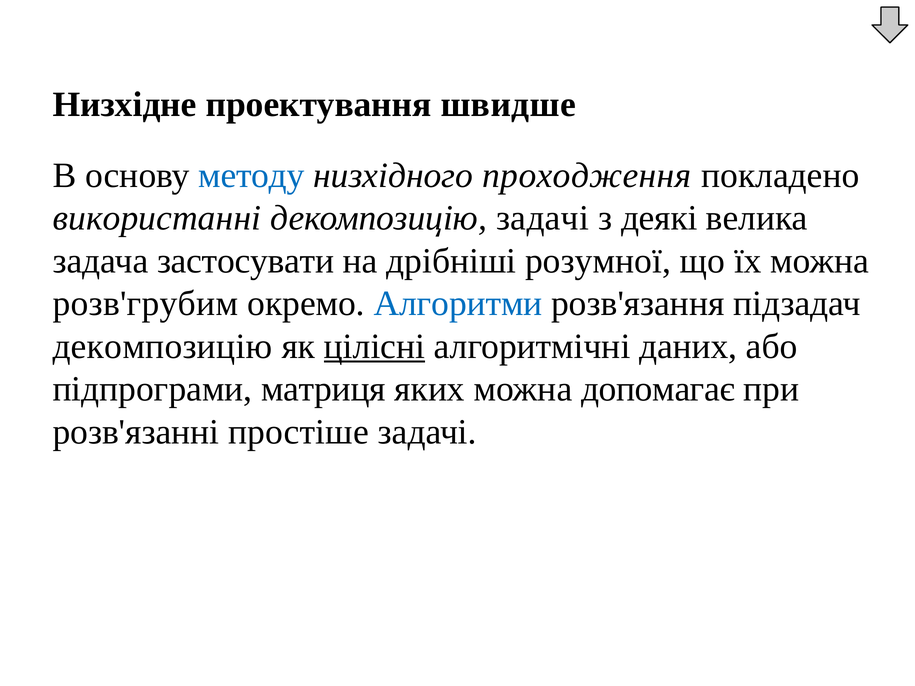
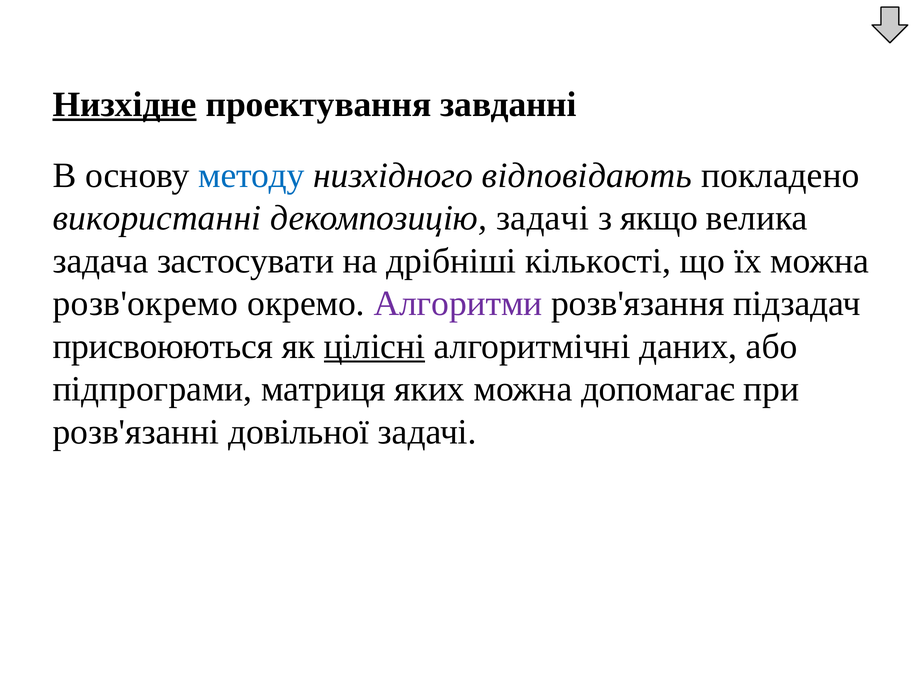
Низхідне underline: none -> present
швидше: швидше -> завданні
проходження: проходження -> відповідають
деякі: деякі -> якщо
розумної: розумної -> кількості
розв'грубим: розв'грубим -> розв'окремо
Алгоритми colour: blue -> purple
декомпозицію at (162, 346): декомпозицію -> присвоюються
простіше: простіше -> довільної
